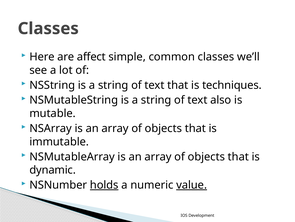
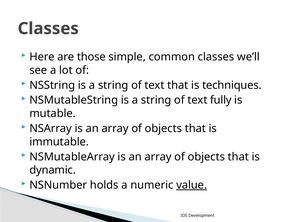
affect: affect -> those
also: also -> fully
holds underline: present -> none
